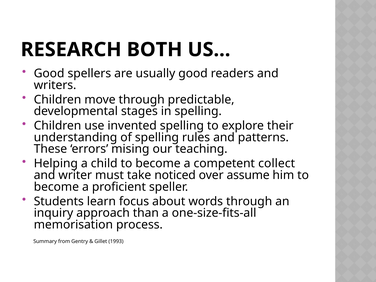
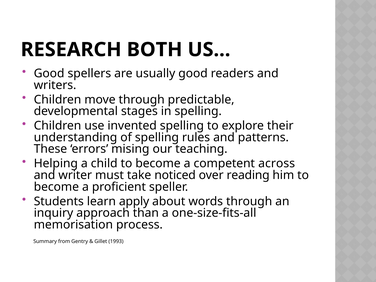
collect: collect -> across
assume: assume -> reading
focus: focus -> apply
